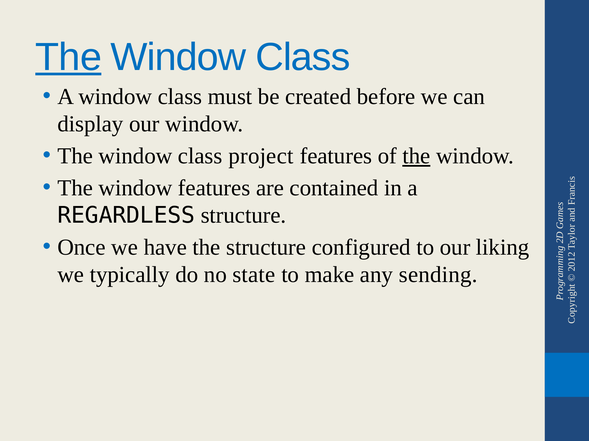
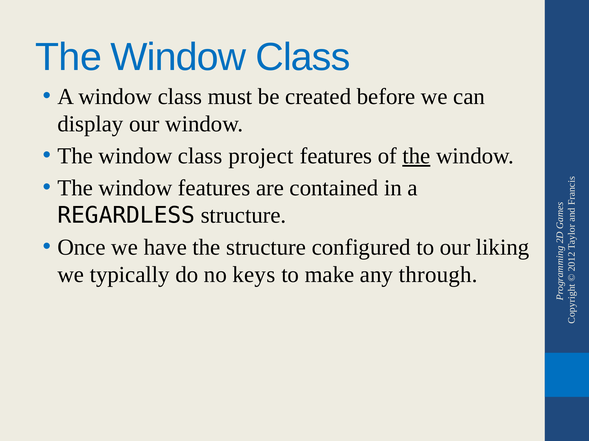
The at (68, 57) underline: present -> none
state: state -> keys
sending: sending -> through
